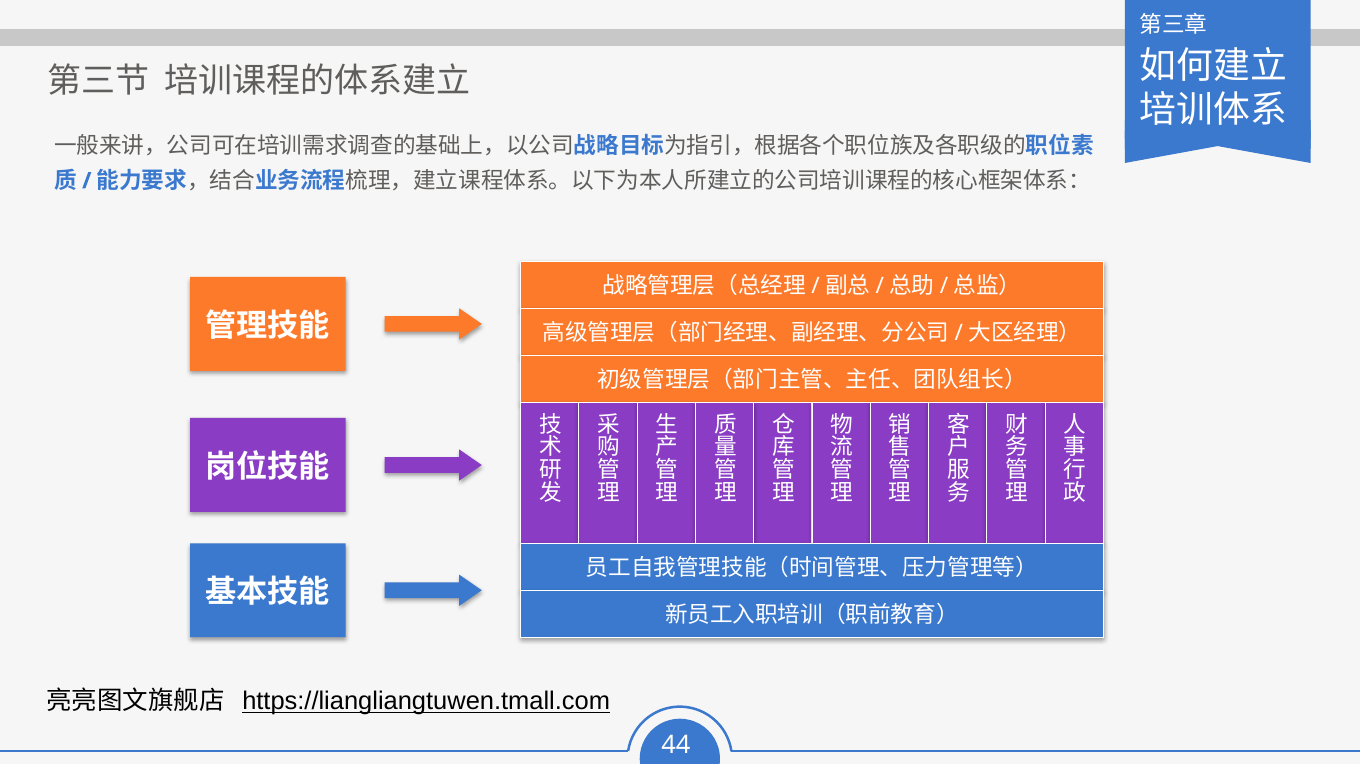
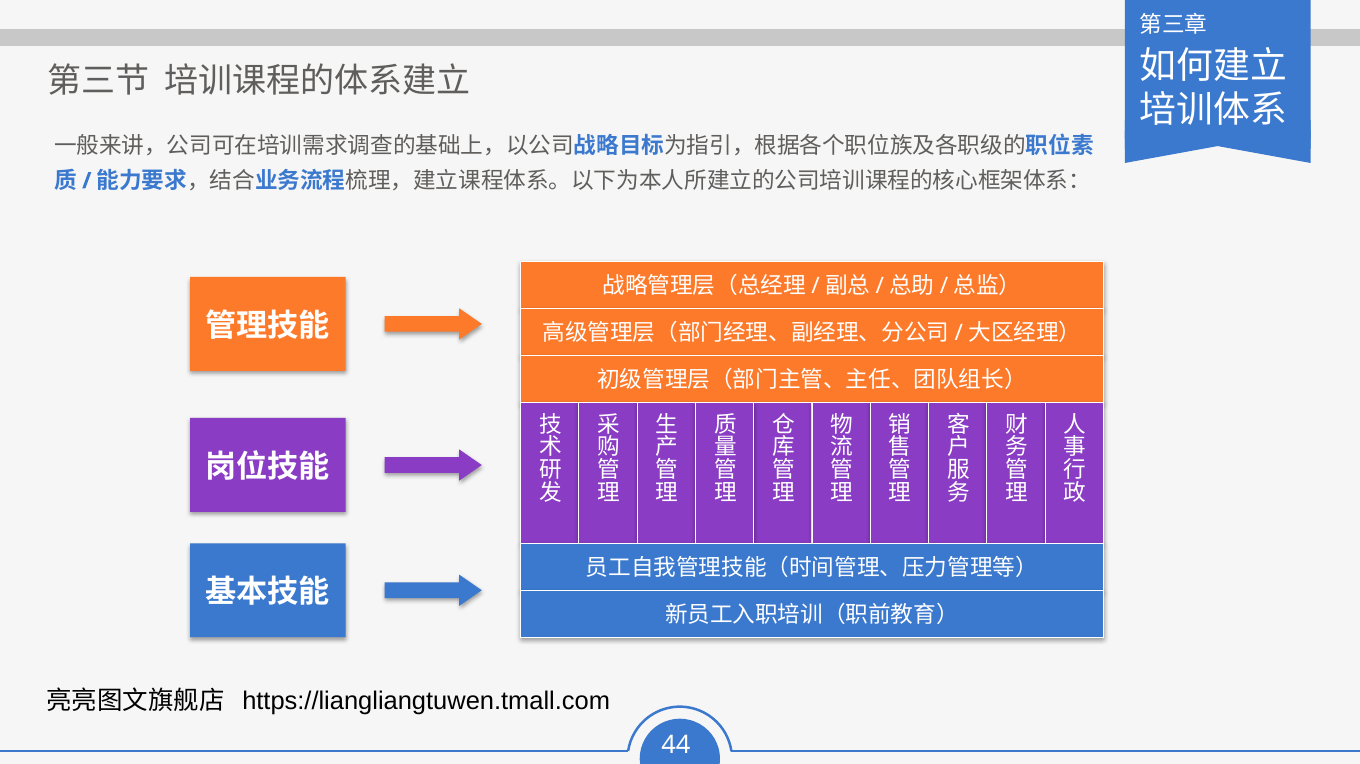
https://liangliangtuwen.tmall.com underline: present -> none
